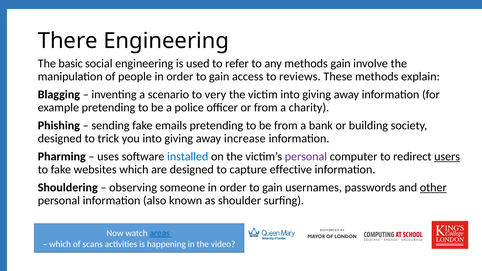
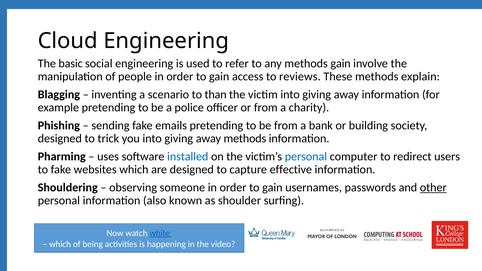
There: There -> Cloud
very: very -> than
away increase: increase -> methods
personal at (306, 157) colour: purple -> blue
users underline: present -> none
areas: areas -> white
scans: scans -> being
